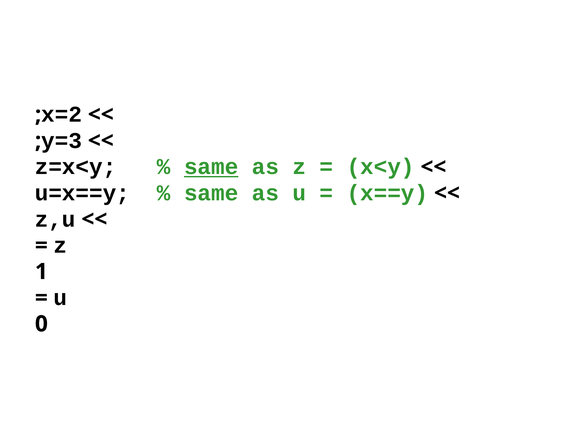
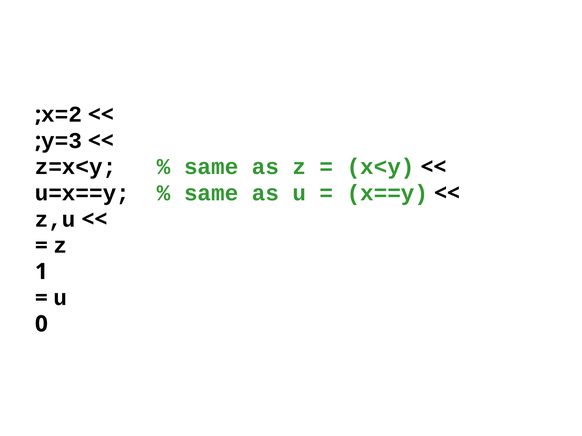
same at (211, 167) underline: present -> none
